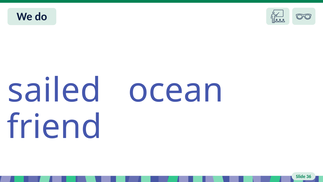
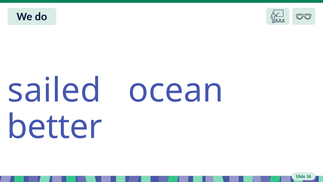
friend: friend -> better
